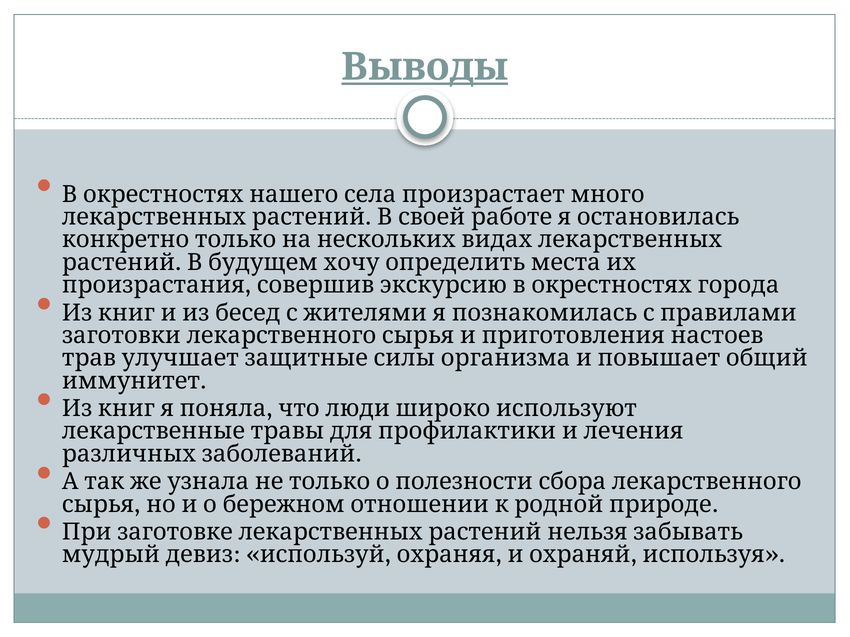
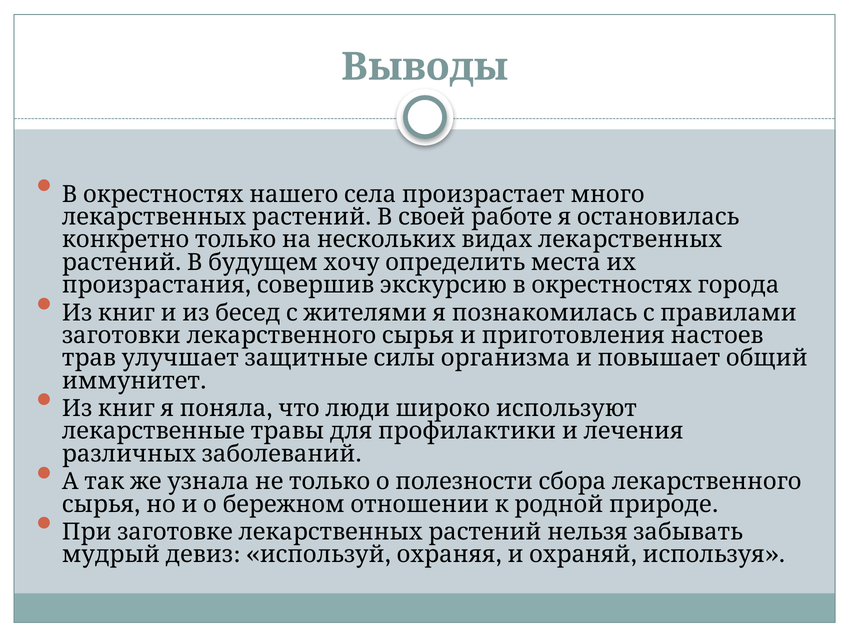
Выводы underline: present -> none
